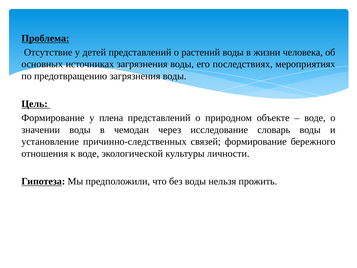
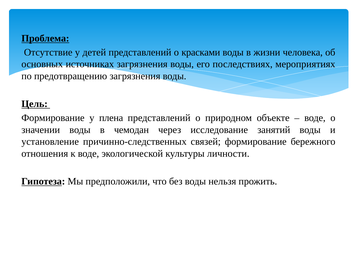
растений: растений -> красками
словарь: словарь -> занятий
